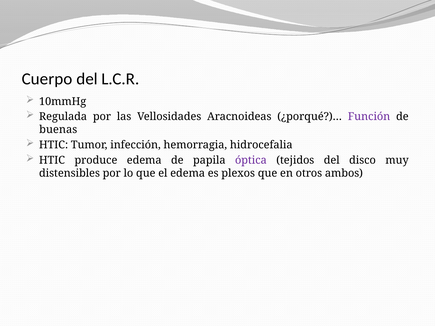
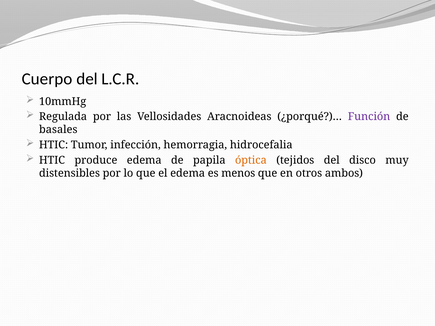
buenas: buenas -> basales
óptica colour: purple -> orange
plexos: plexos -> menos
